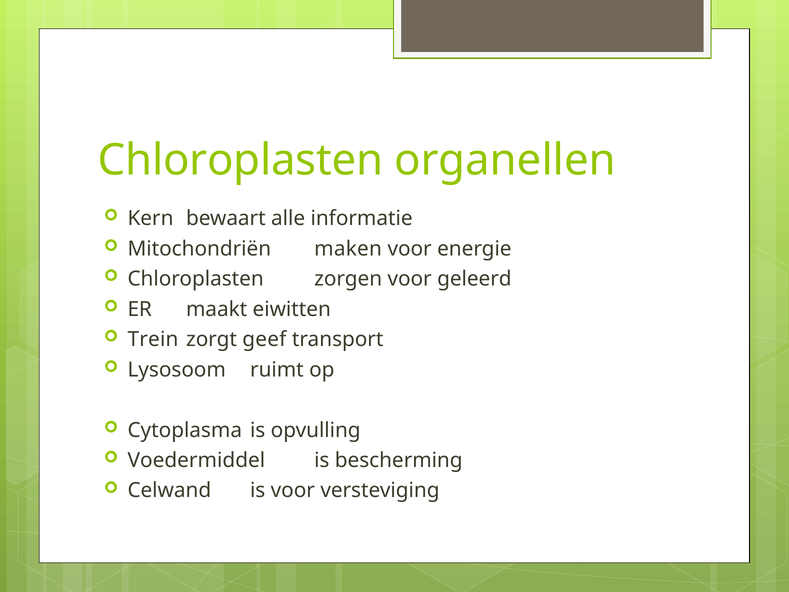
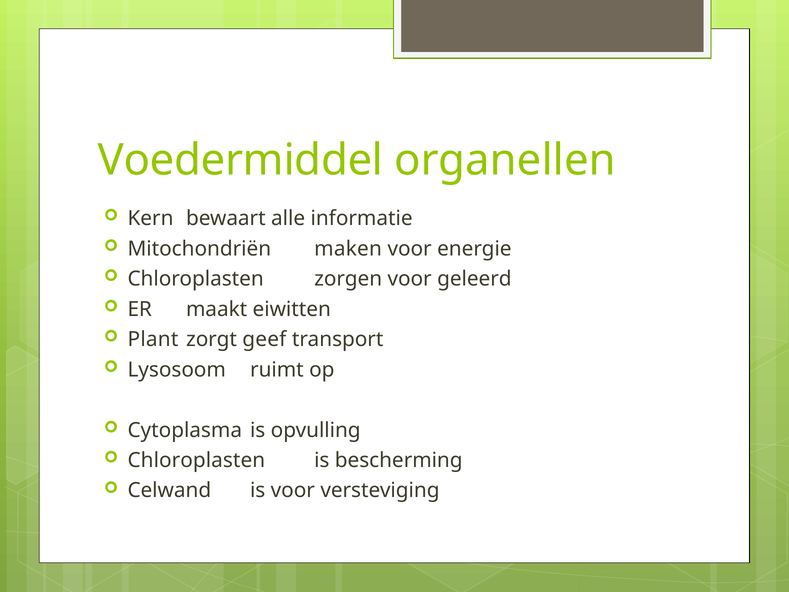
Chloroplasten at (241, 160): Chloroplasten -> Voedermiddel
Trein: Trein -> Plant
Voedermiddel at (196, 460): Voedermiddel -> Chloroplasten
